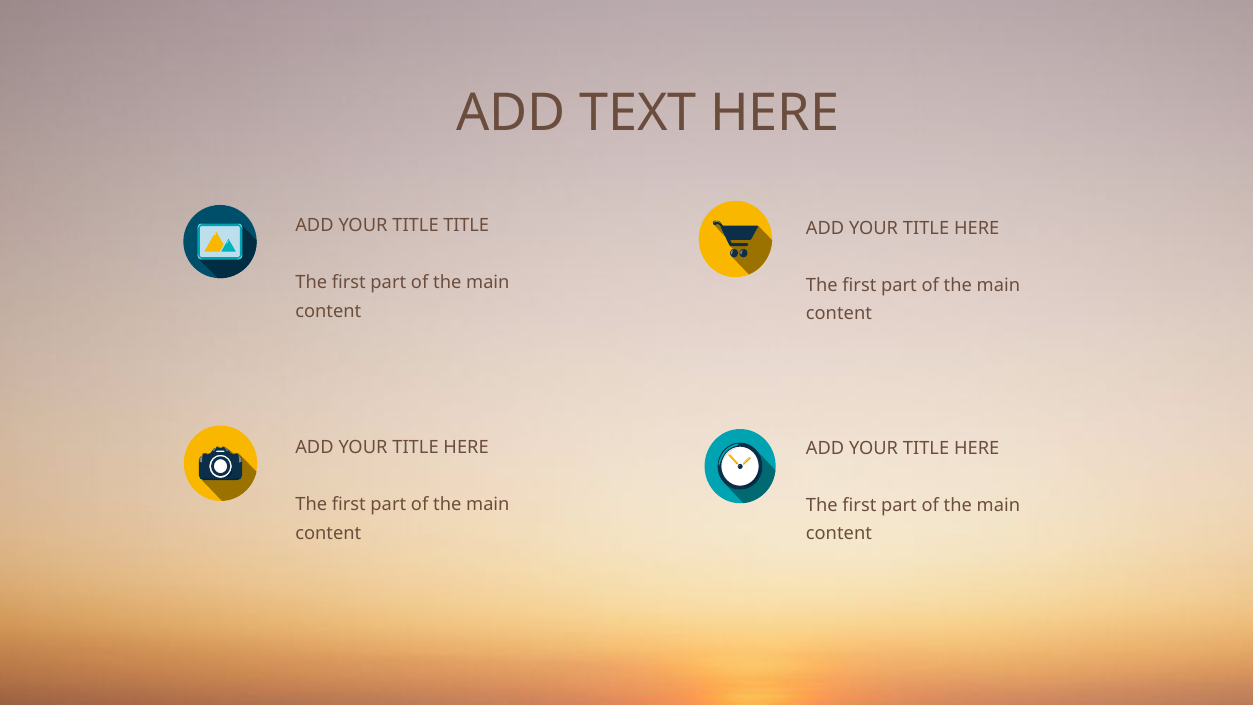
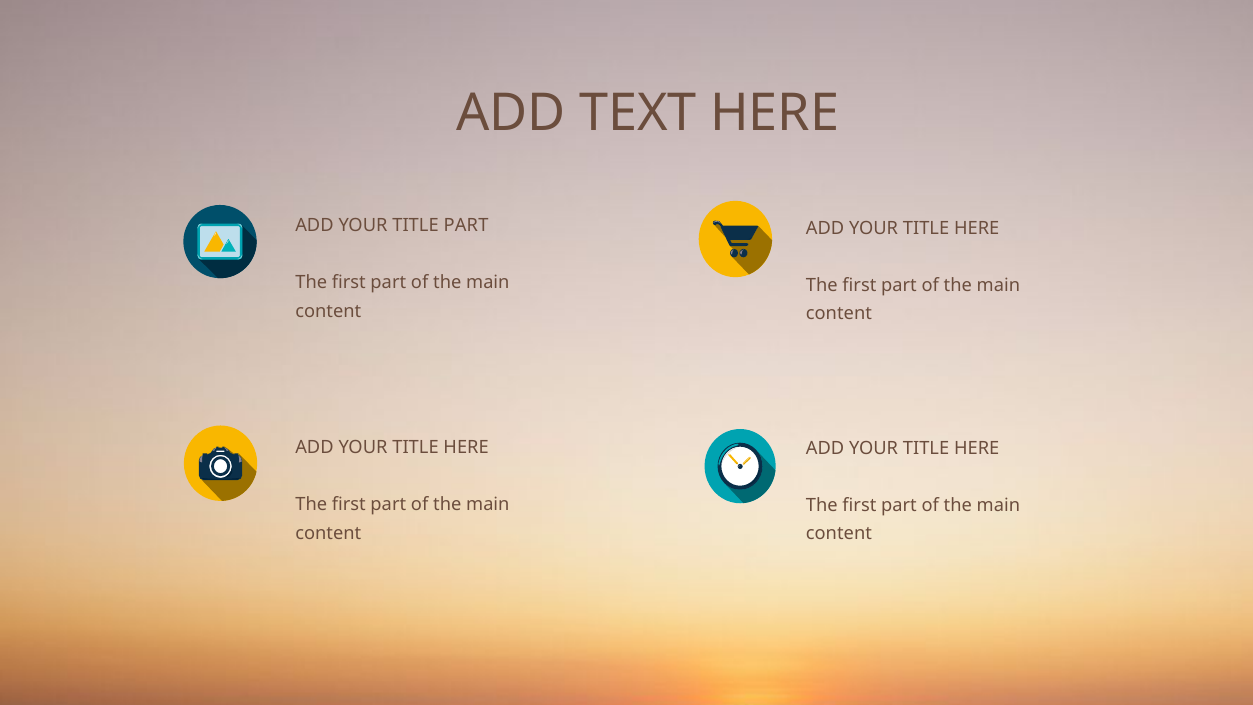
TITLE TITLE: TITLE -> PART
